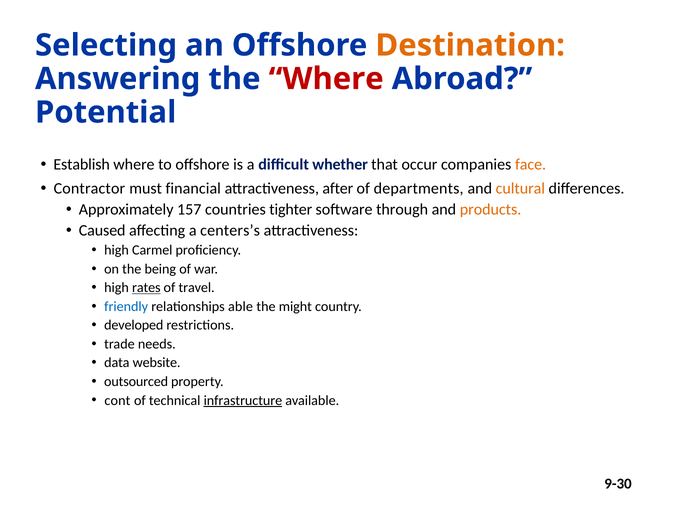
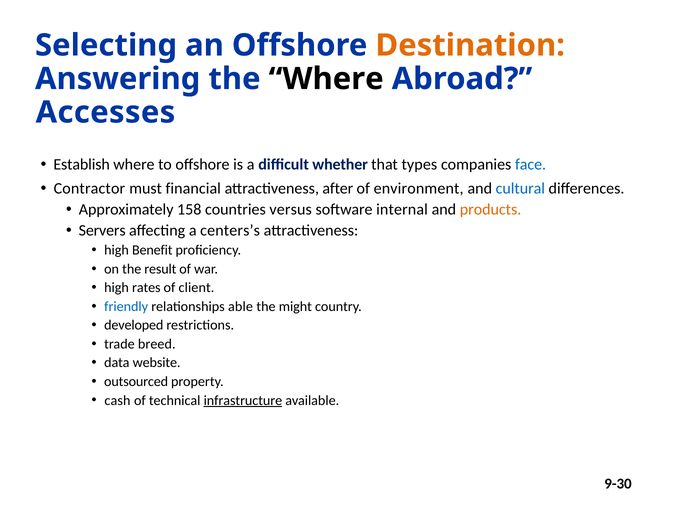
Where at (326, 79) colour: red -> black
Potential: Potential -> Accesses
occur: occur -> types
face colour: orange -> blue
departments: departments -> environment
cultural colour: orange -> blue
157: 157 -> 158
tighter: tighter -> versus
through: through -> internal
Caused: Caused -> Servers
Carmel: Carmel -> Benefit
being: being -> result
rates underline: present -> none
travel: travel -> client
needs: needs -> breed
cont: cont -> cash
